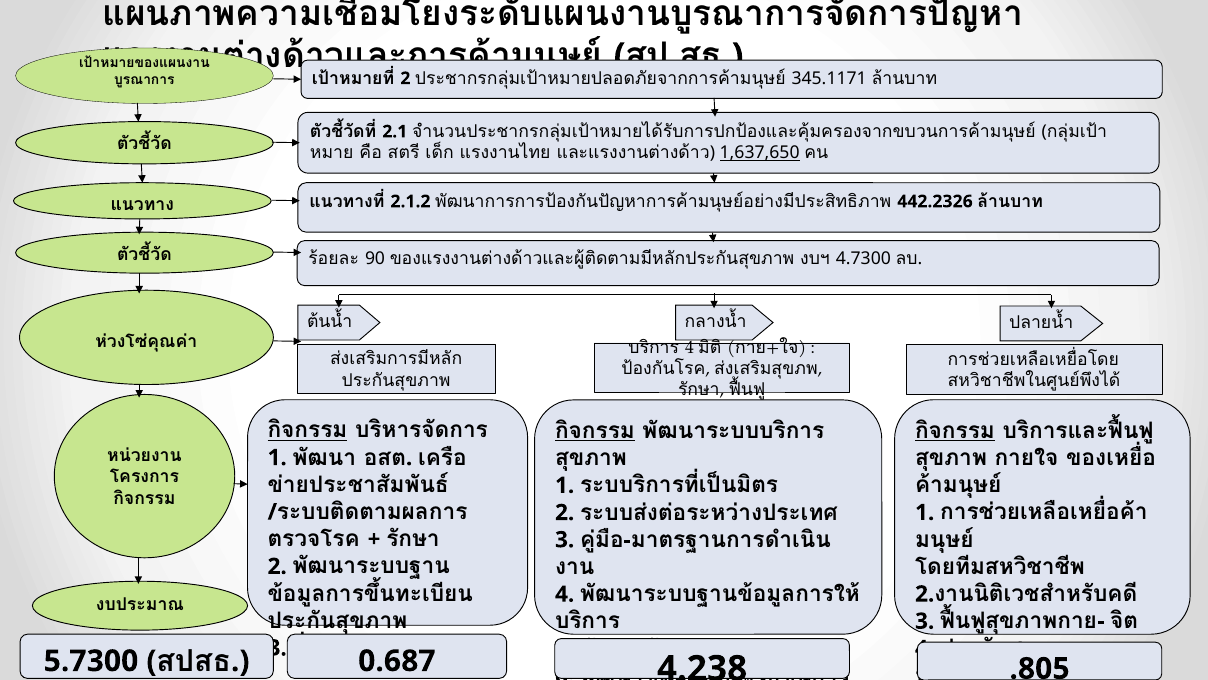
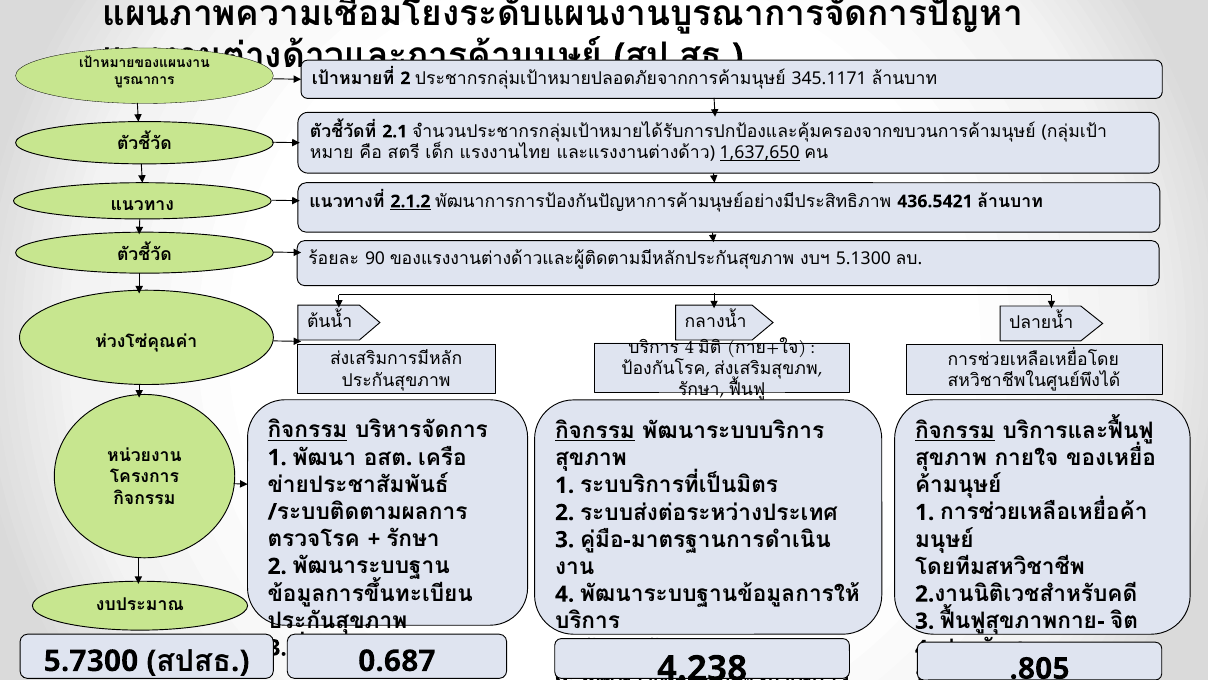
2.1.2 underline: none -> present
442.2326: 442.2326 -> 436.5421
4.7300: 4.7300 -> 5.1300
